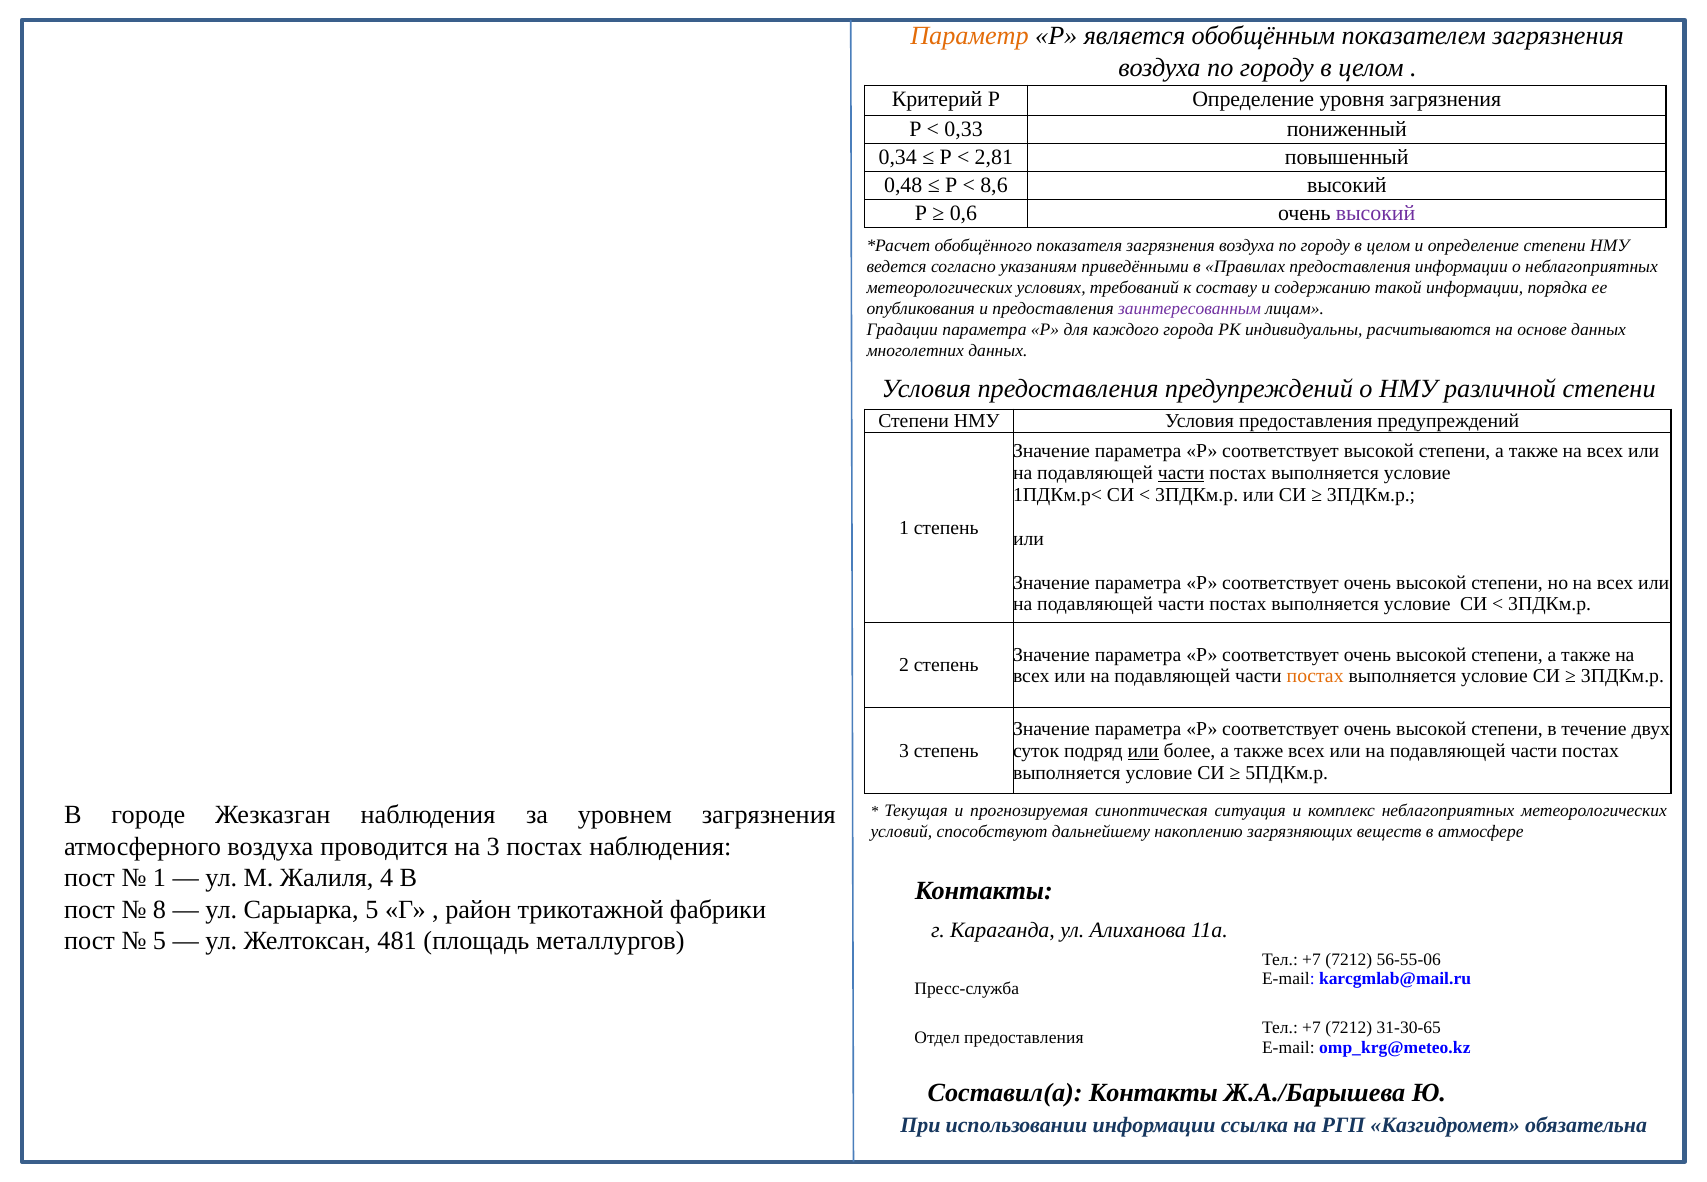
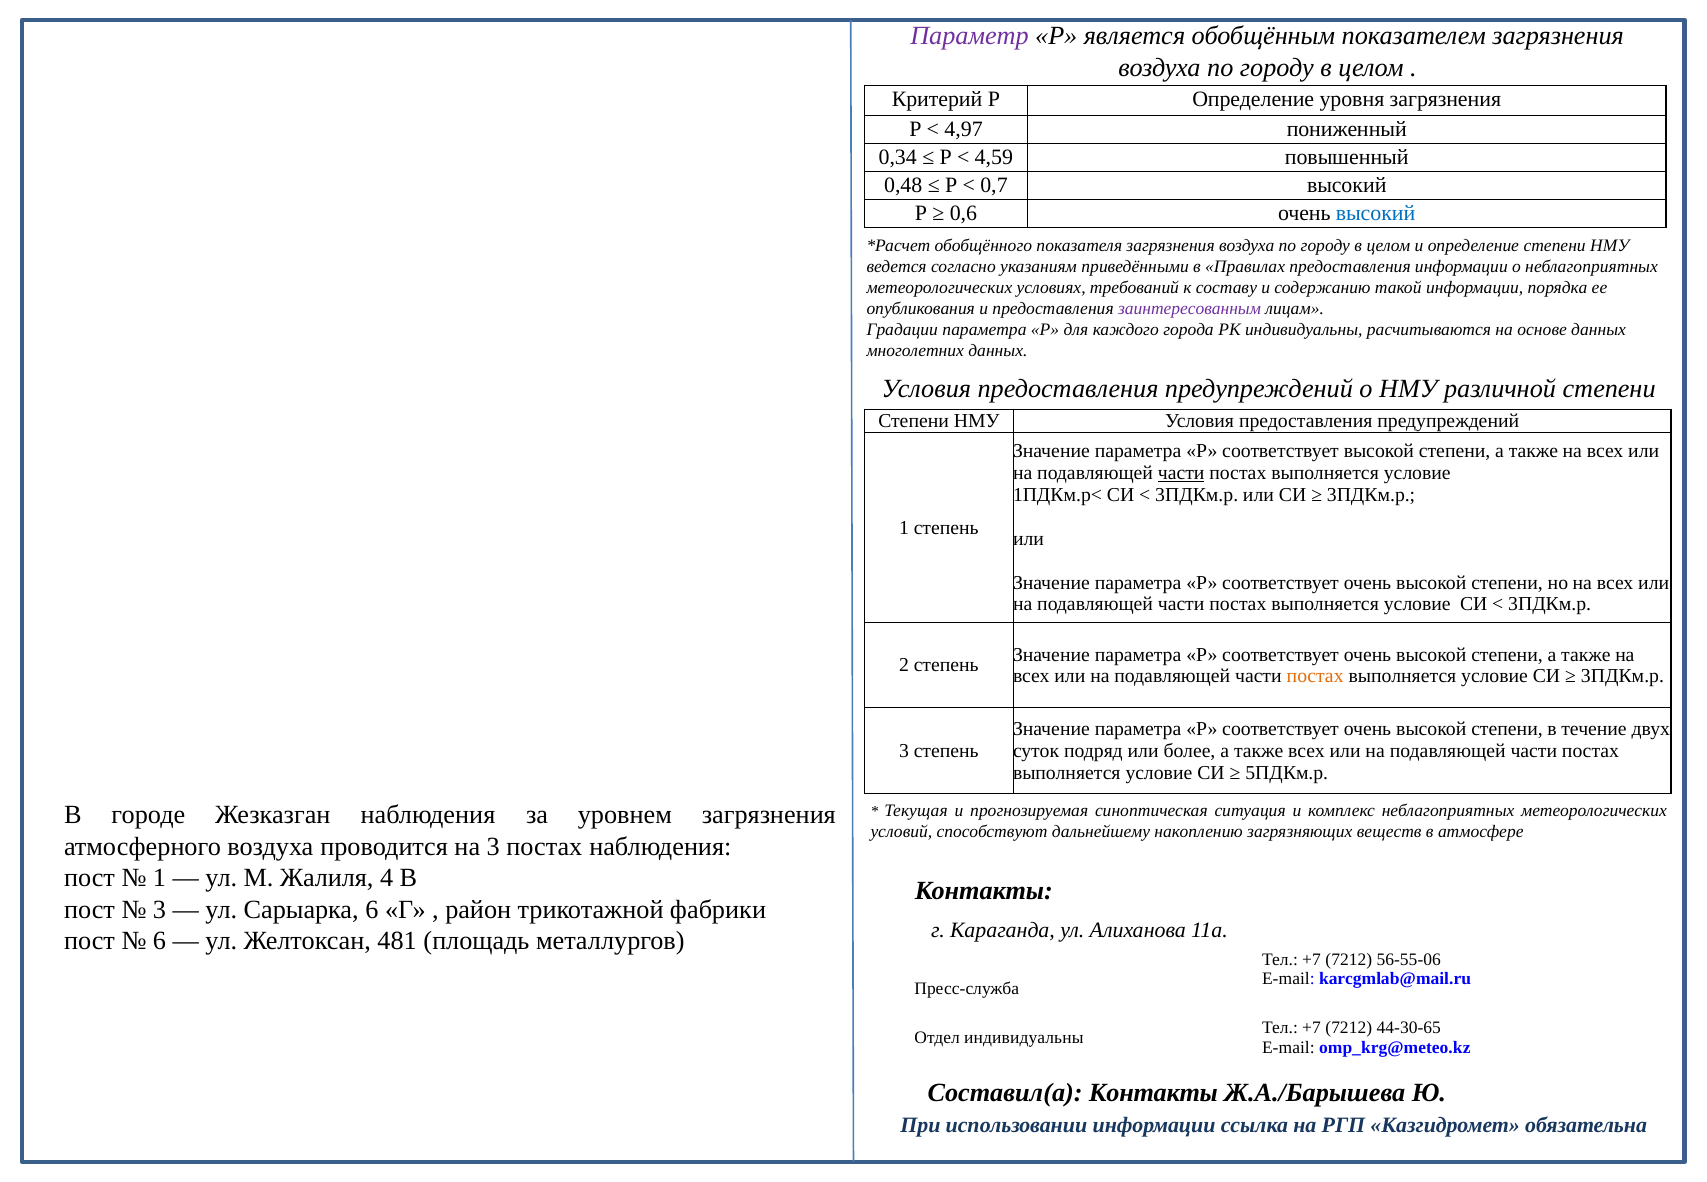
Параметр colour: orange -> purple
0,33: 0,33 -> 4,97
2,81: 2,81 -> 4,59
8,6: 8,6 -> 0,7
высокий at (1376, 214) colour: purple -> blue
или at (1143, 751) underline: present -> none
8 at (160, 909): 8 -> 3
Сарыарка 5: 5 -> 6
5 at (160, 941): 5 -> 6
31-30-65: 31-30-65 -> 44-30-65
Отдел предоставления: предоставления -> индивидуальны
